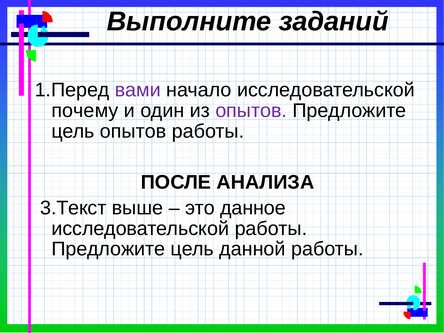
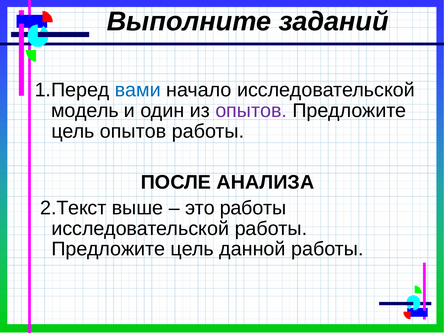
вами colour: purple -> blue
почему: почему -> модель
3.Текст: 3.Текст -> 2.Текст
это данное: данное -> работы
